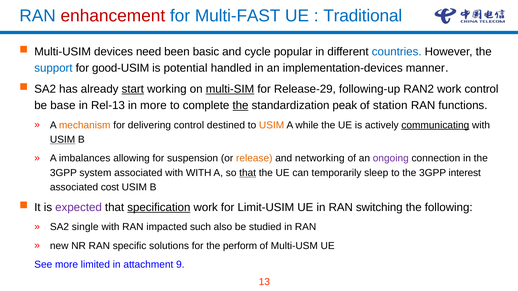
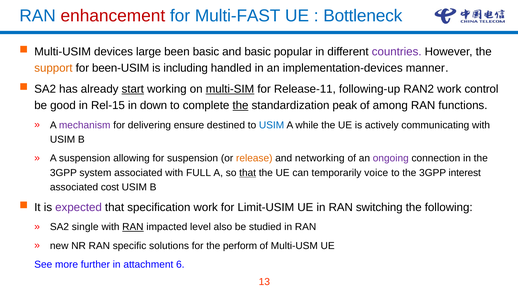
Traditional: Traditional -> Bottleneck
need: need -> large
and cycle: cycle -> basic
countries colour: blue -> purple
support colour: blue -> orange
good-USIM: good-USIM -> been-USIM
potential: potential -> including
Release-29: Release-29 -> Release-11
base: base -> good
Rel-13: Rel-13 -> Rel-15
in more: more -> down
station: station -> among
mechanism colour: orange -> purple
delivering control: control -> ensure
USIM at (272, 125) colour: orange -> blue
communicating underline: present -> none
USIM at (63, 140) underline: present -> none
A imbalances: imbalances -> suspension
with WITH: WITH -> FULL
sleep: sleep -> voice
specification underline: present -> none
RAN at (133, 227) underline: none -> present
such: such -> level
limited: limited -> further
9: 9 -> 6
